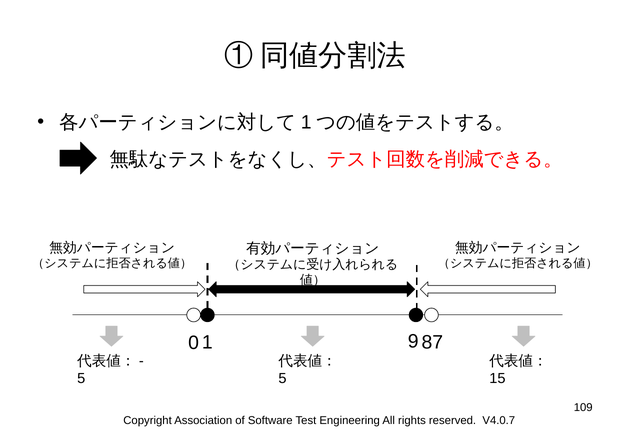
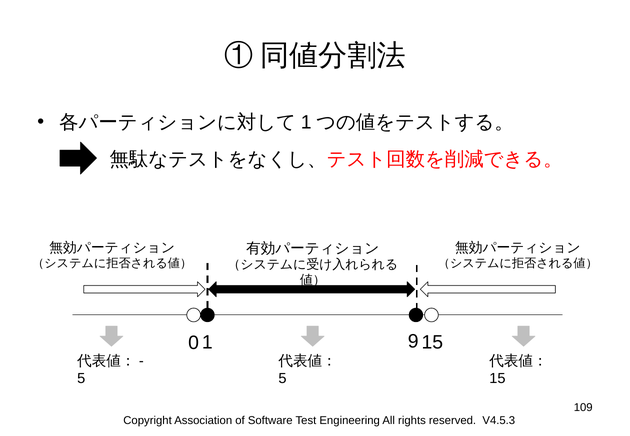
1 87: 87 -> 15
V4.0.7: V4.0.7 -> V4.5.3
